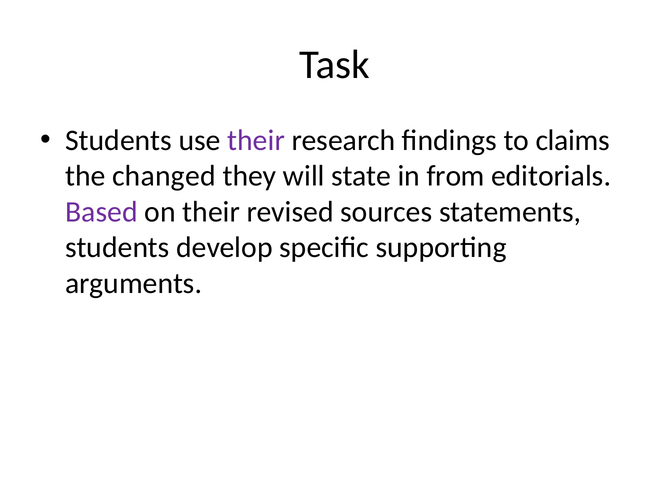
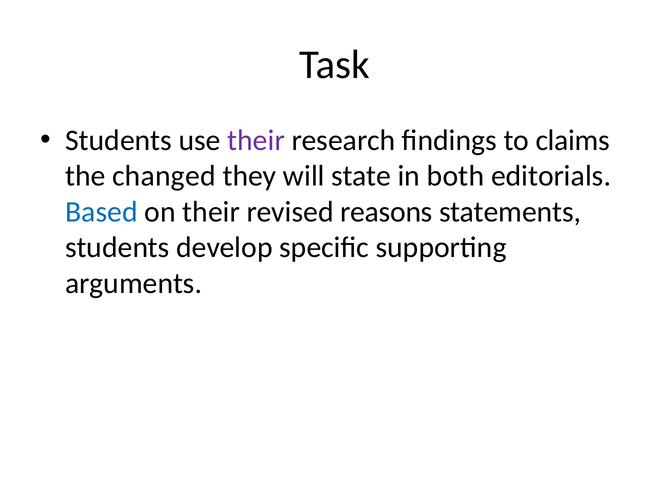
from: from -> both
Based colour: purple -> blue
sources: sources -> reasons
